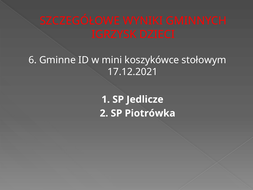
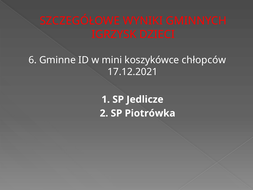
stołowym: stołowym -> chłopców
